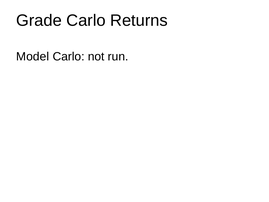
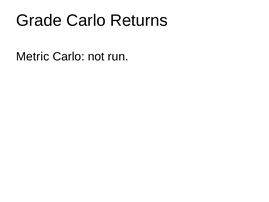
Model: Model -> Metric
